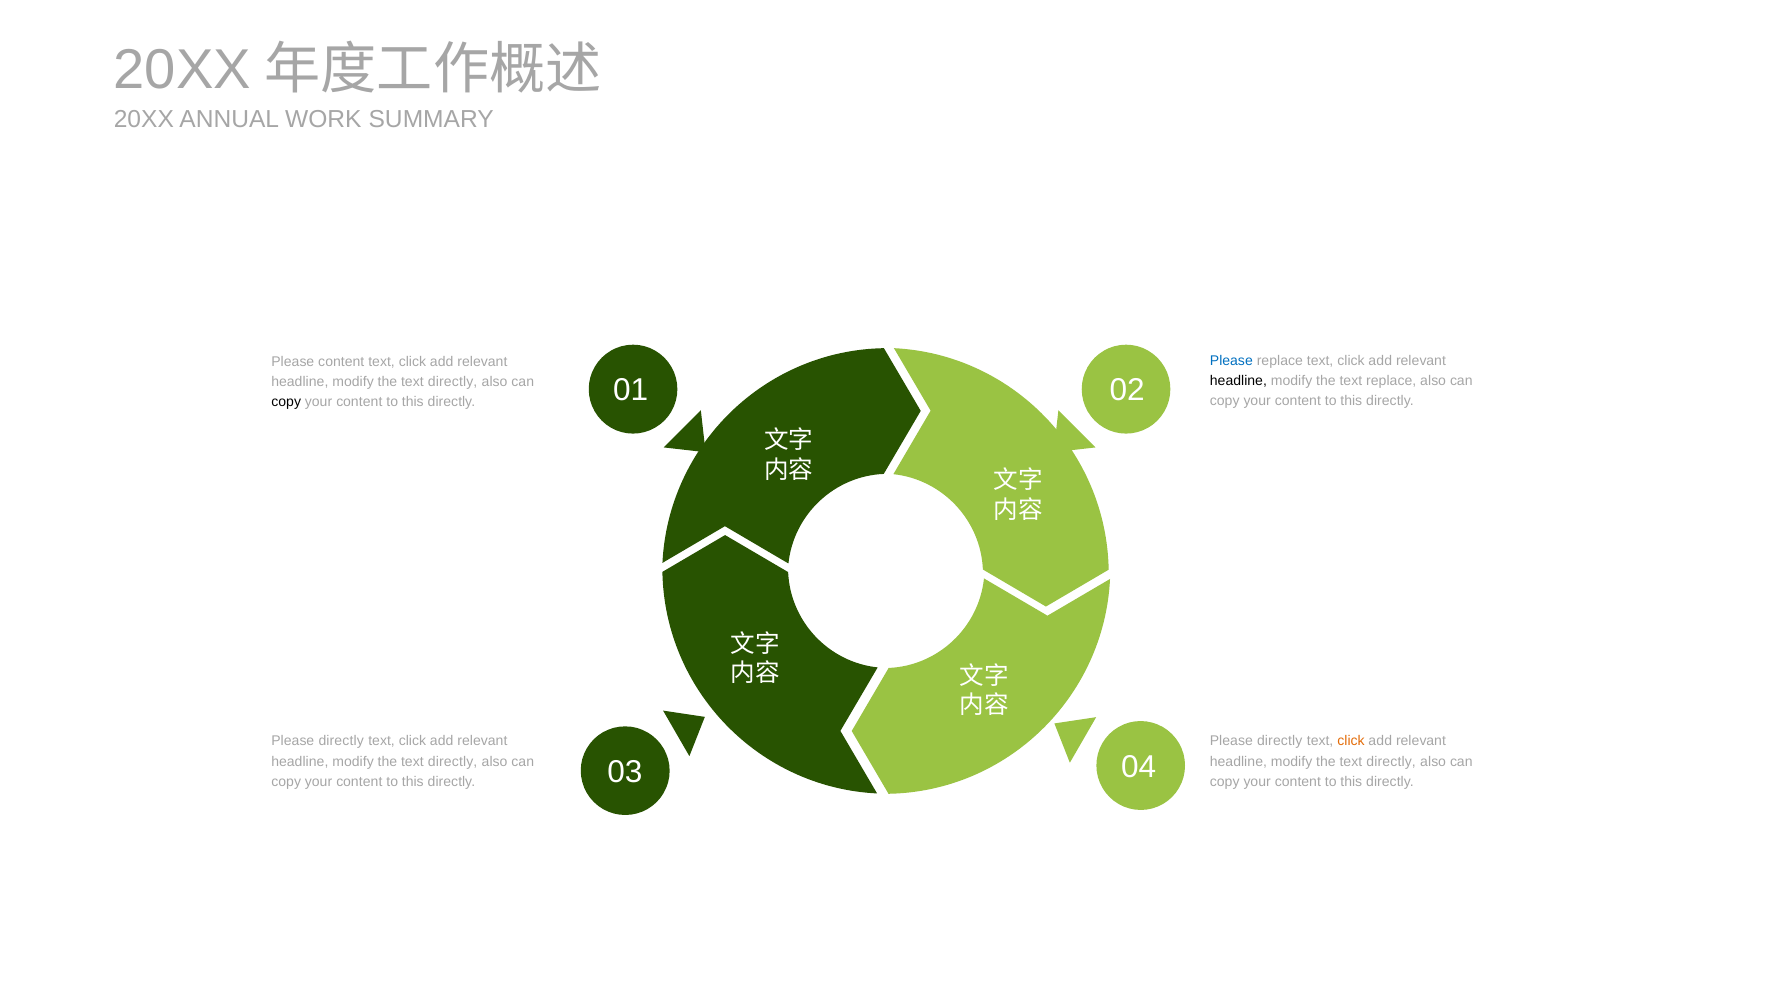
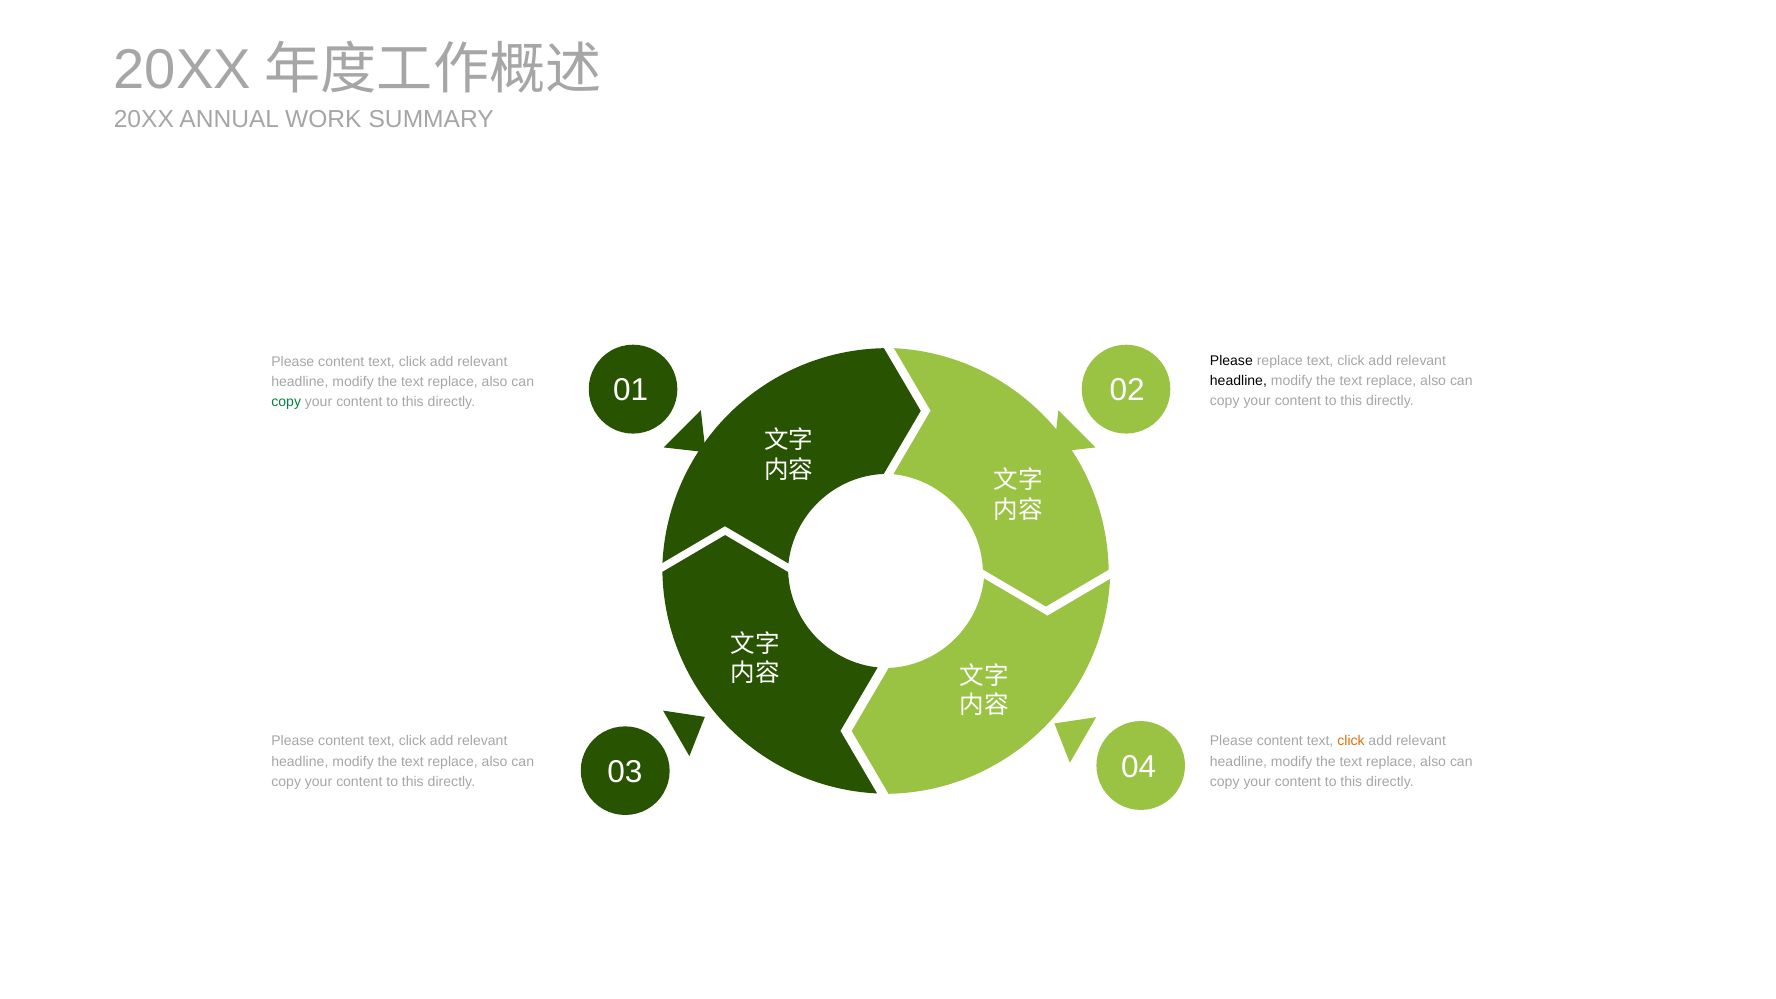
Please at (1231, 361) colour: blue -> black
directly at (453, 382): directly -> replace
copy at (286, 402) colour: black -> green
directly at (341, 741): directly -> content
directly at (1280, 741): directly -> content
directly at (453, 761): directly -> replace
directly at (1391, 761): directly -> replace
